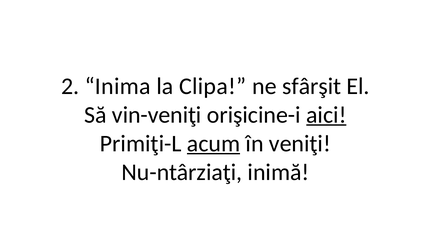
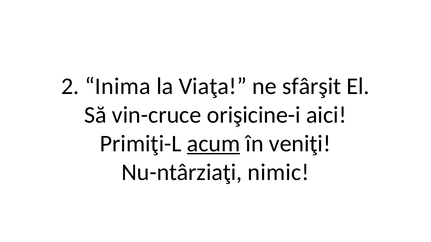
Clipa: Clipa -> Viaţa
vin-veniţi: vin-veniţi -> vin-cruce
aici underline: present -> none
inimă: inimă -> nimic
